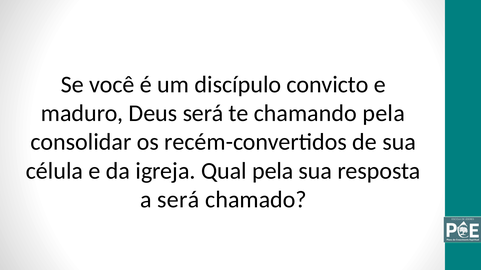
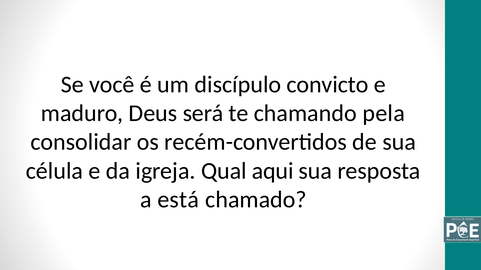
Qual pela: pela -> aqui
a será: será -> está
